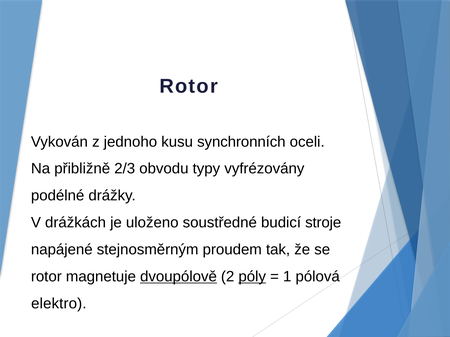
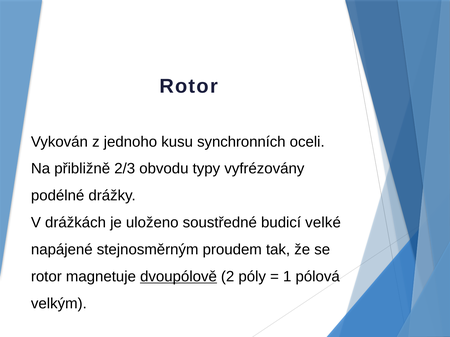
stroje: stroje -> velké
póly underline: present -> none
elektro: elektro -> velkým
